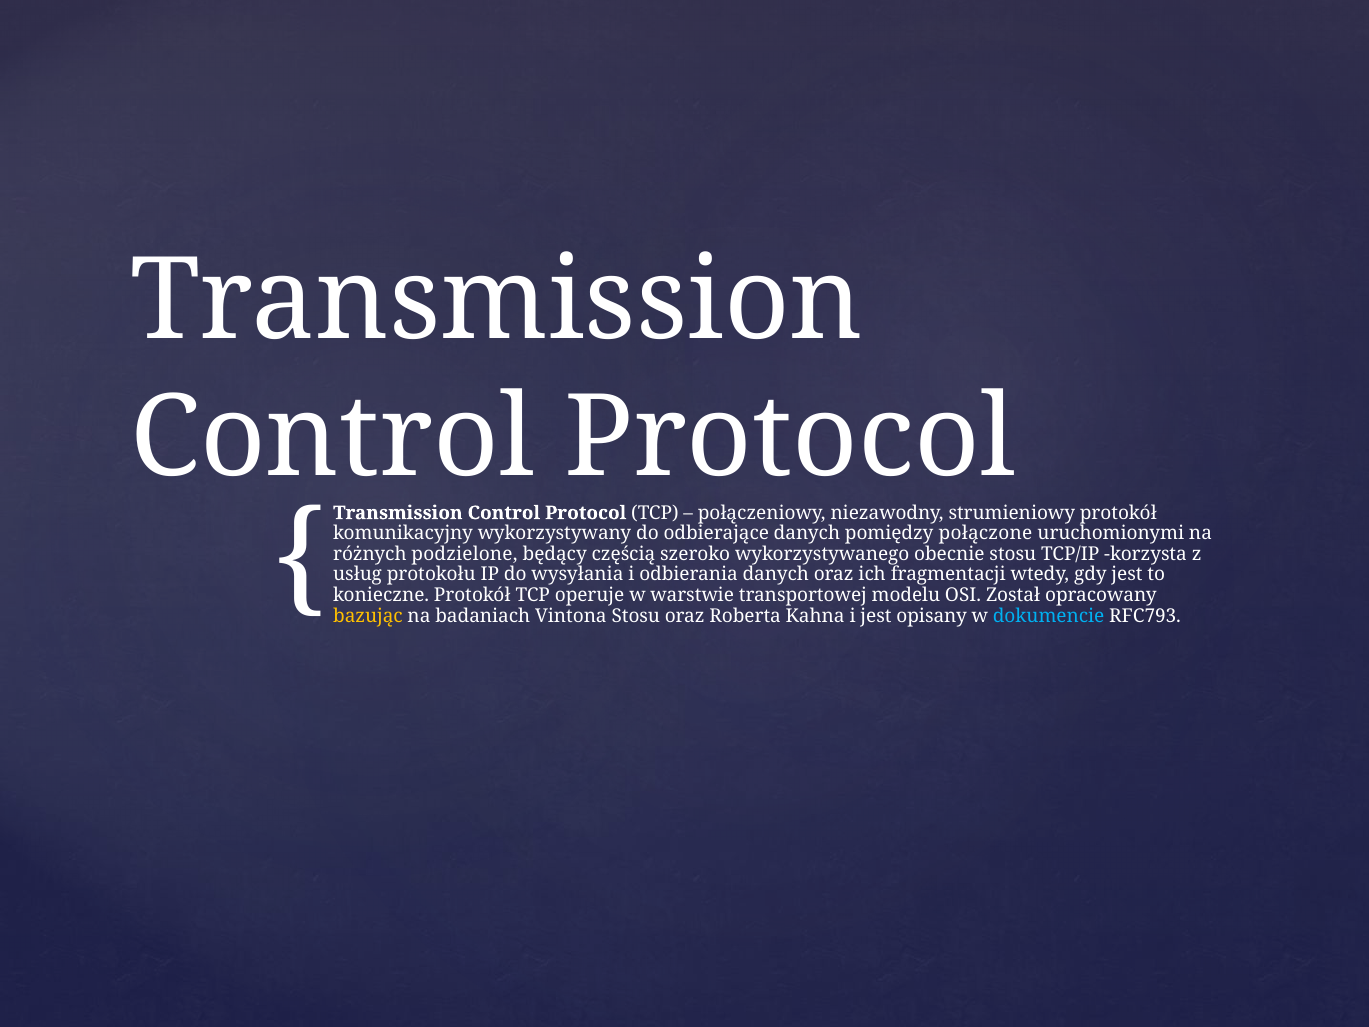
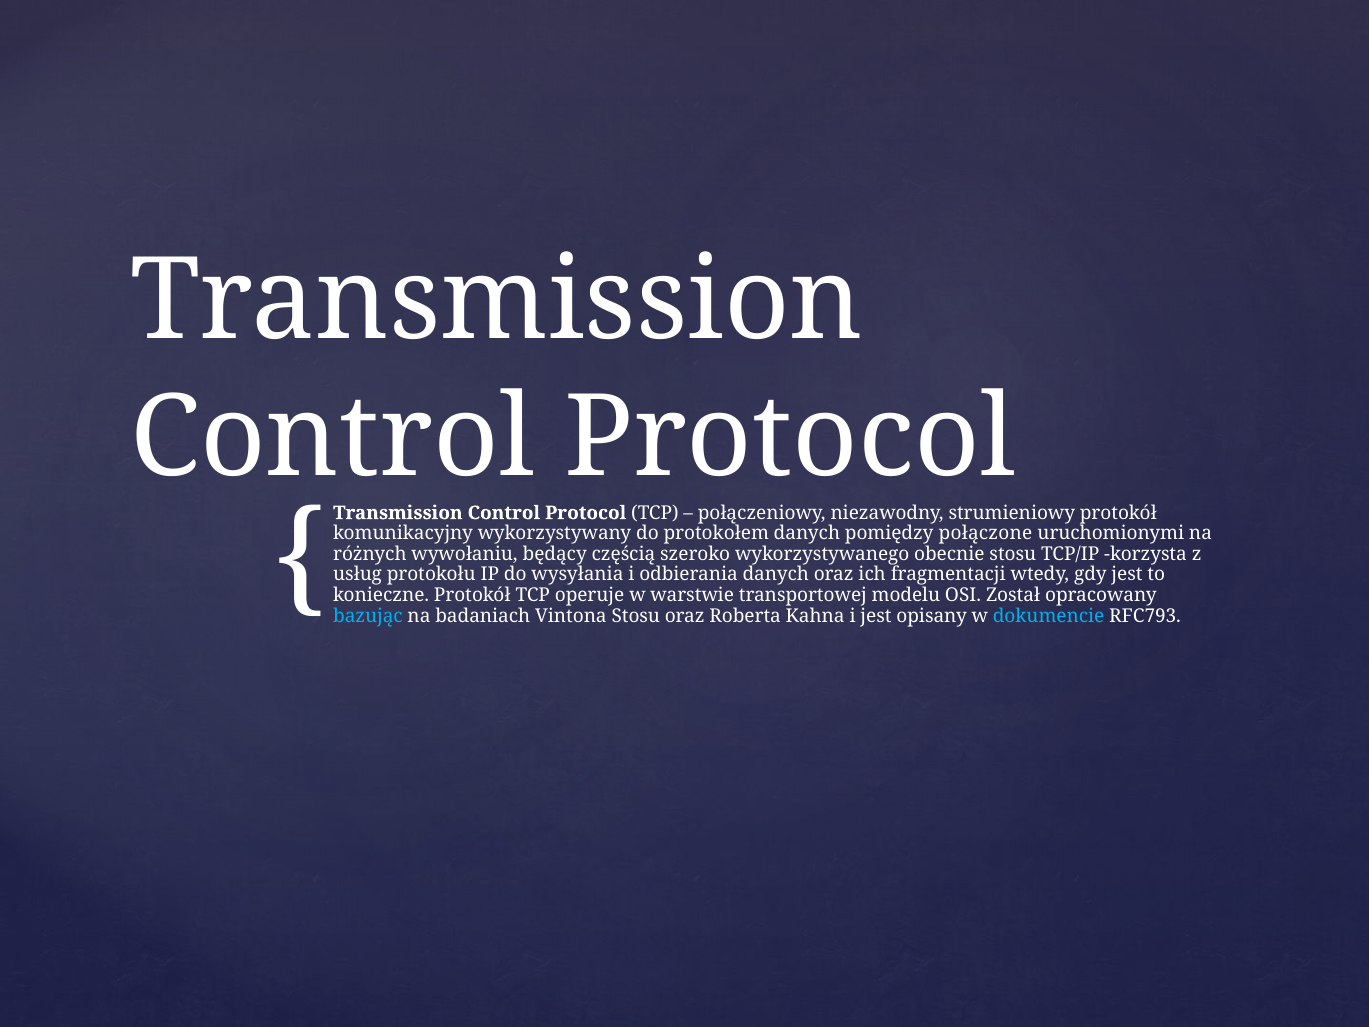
odbierające: odbierające -> protokołem
podzielone: podzielone -> wywołaniu
bazując colour: yellow -> light blue
